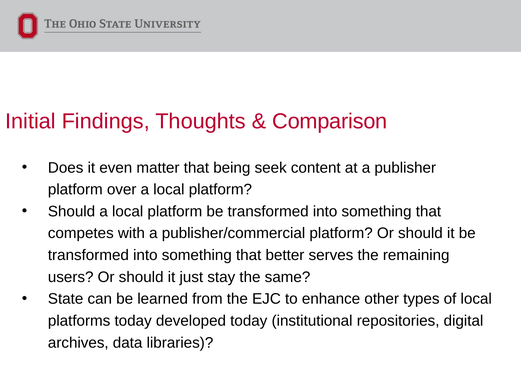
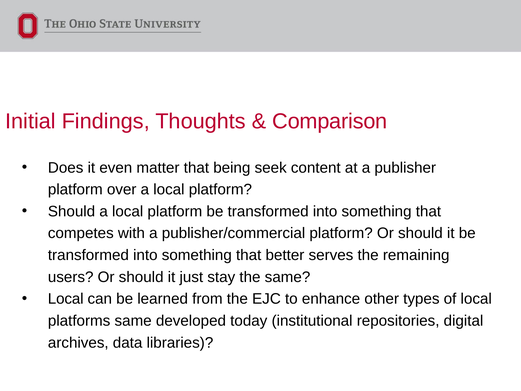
State at (66, 299): State -> Local
platforms today: today -> same
